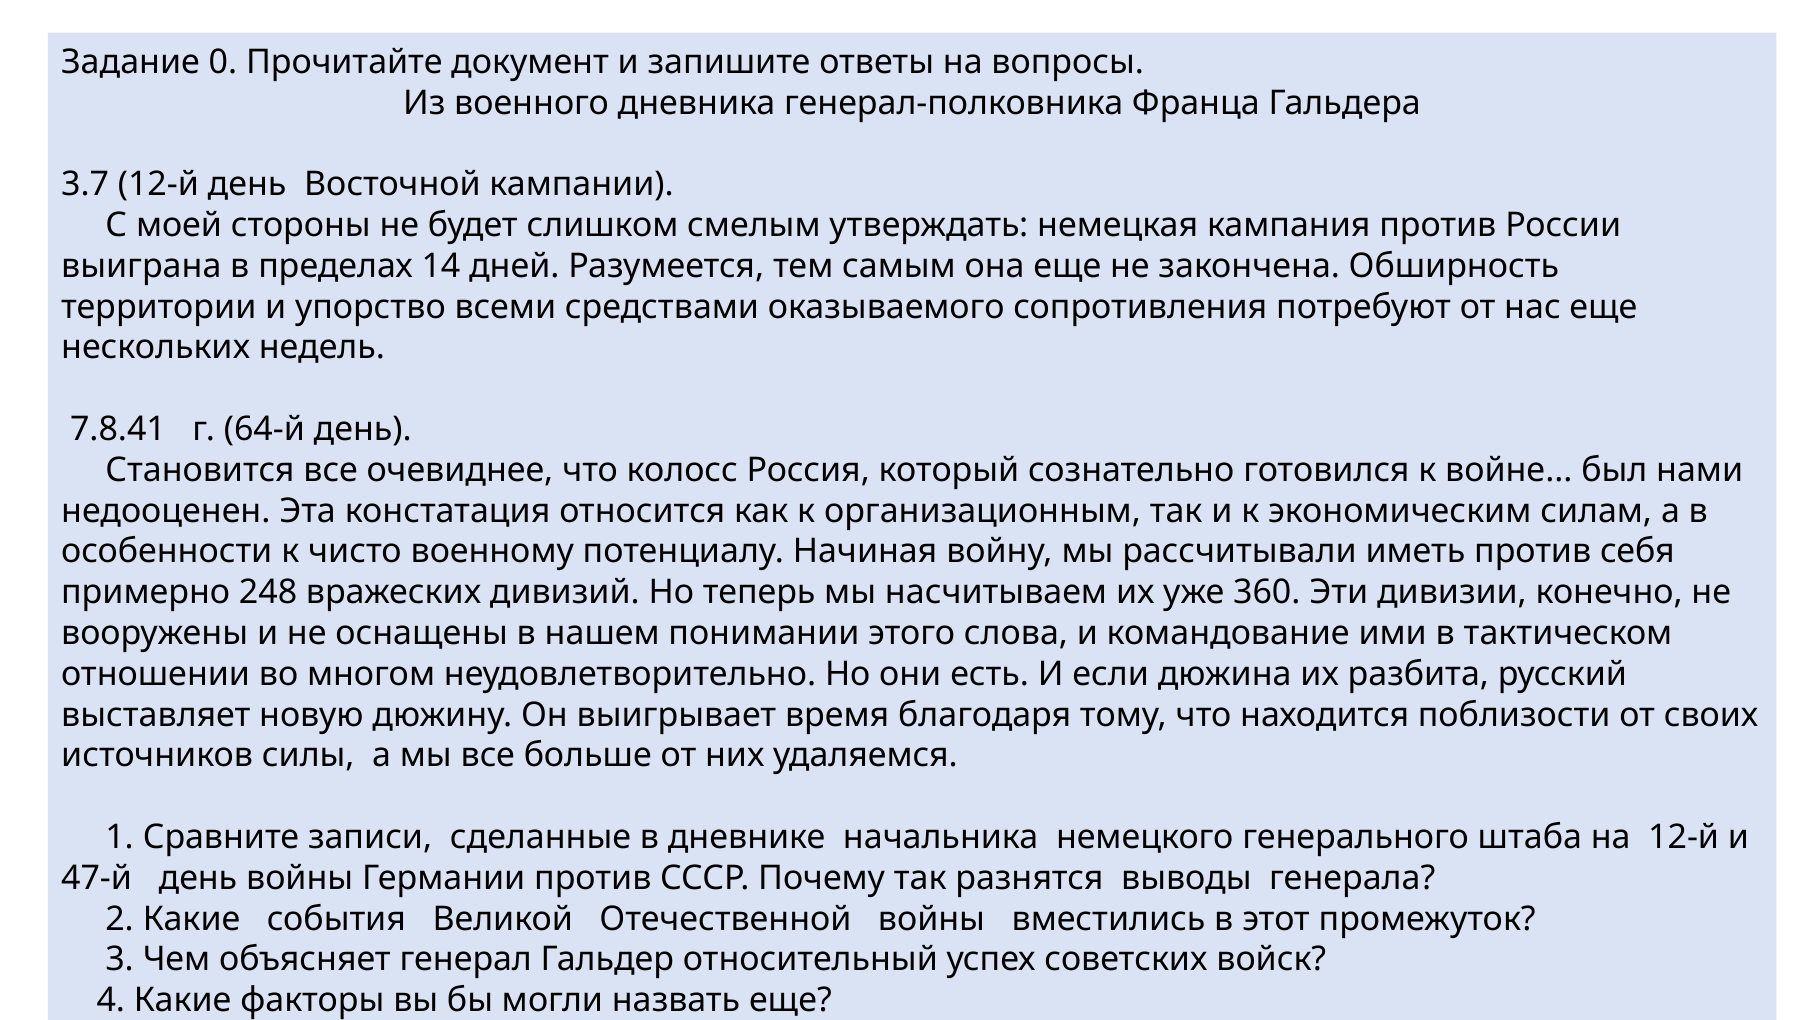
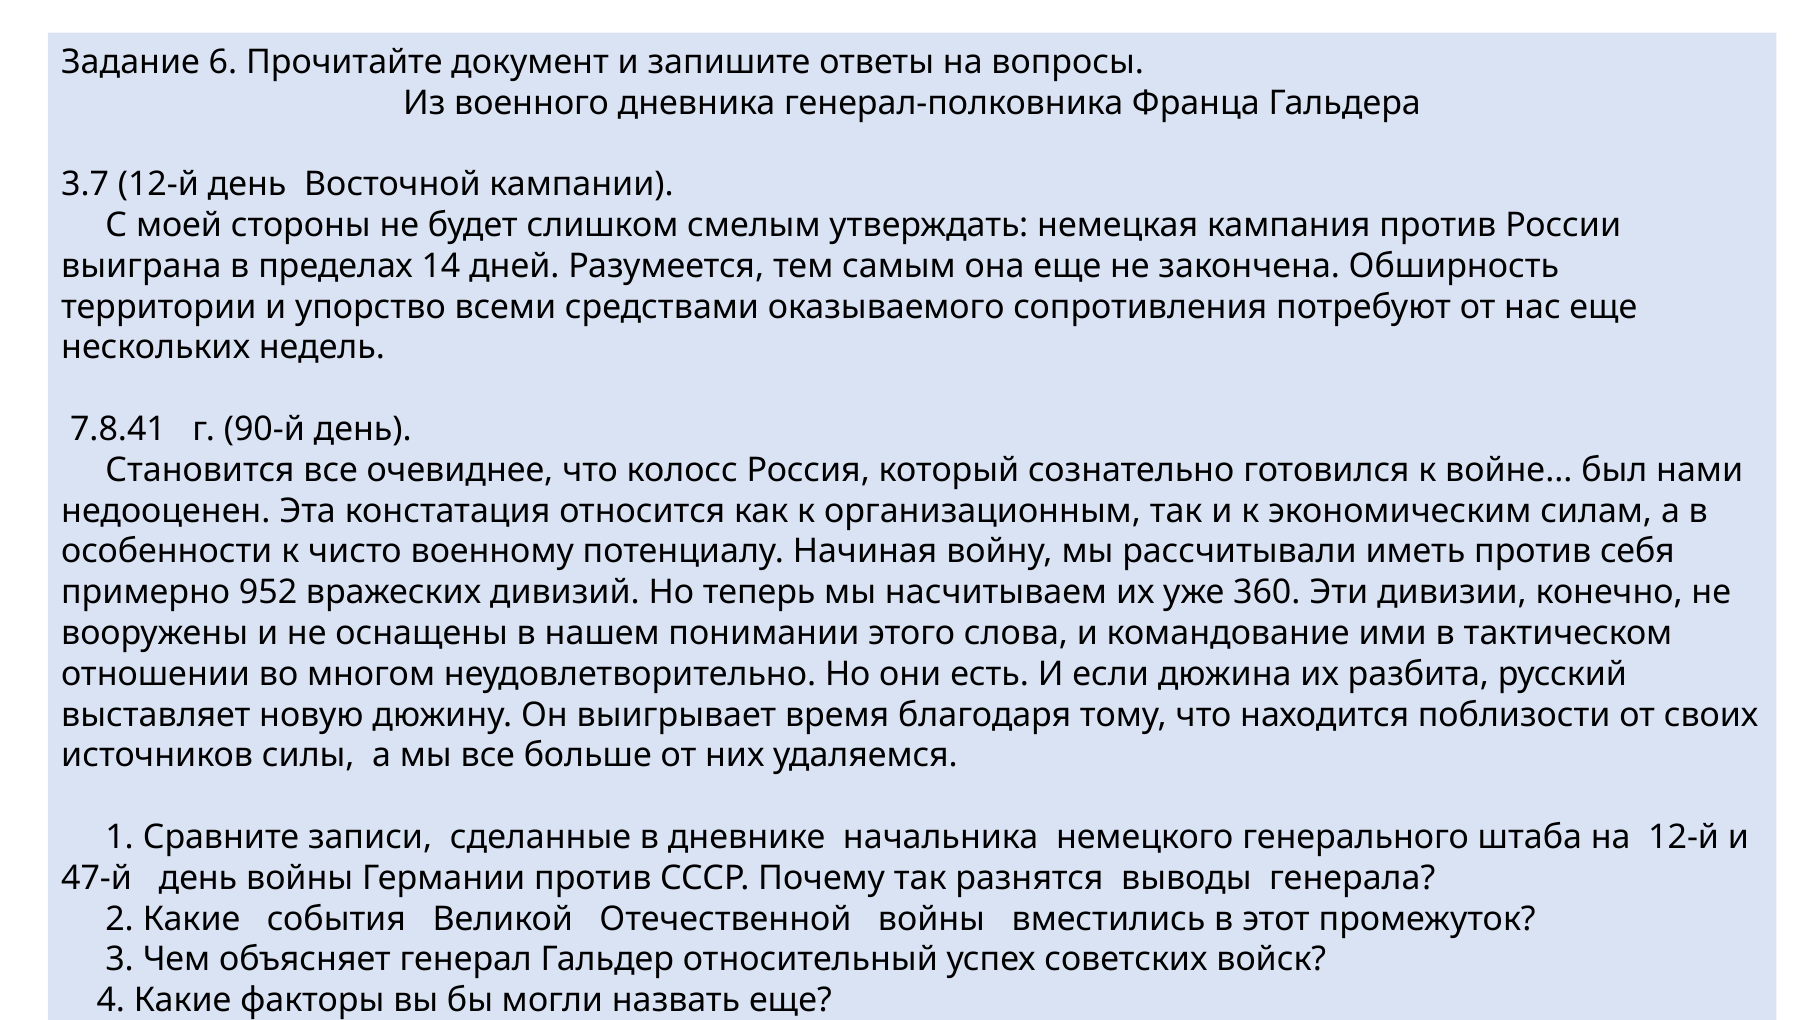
0: 0 -> 6
64-й: 64-й -> 90-й
248: 248 -> 952
